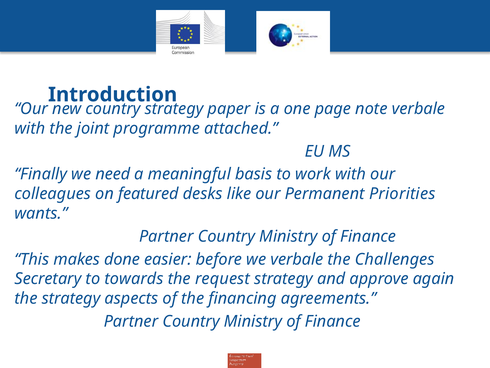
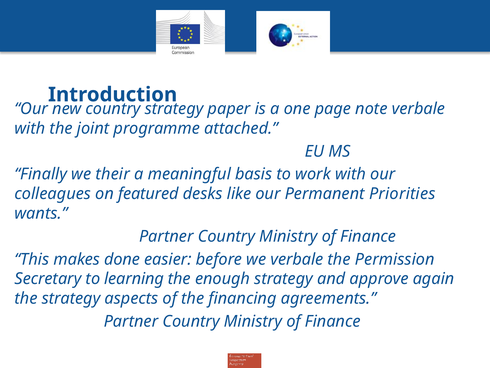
need: need -> their
Challenges: Challenges -> Permission
towards: towards -> learning
request: request -> enough
